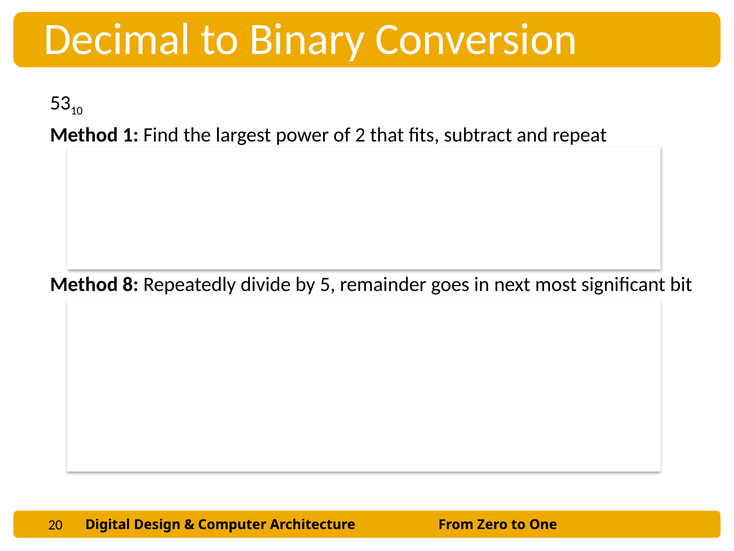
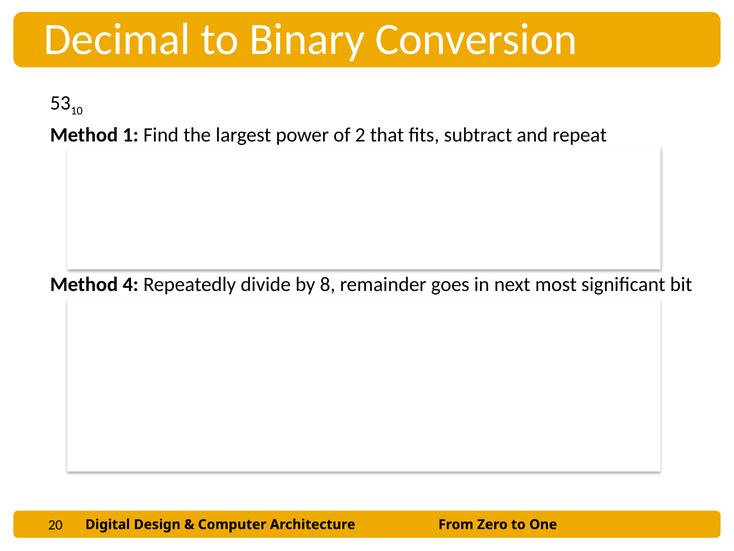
8: 8 -> 4
by 5: 5 -> 8
